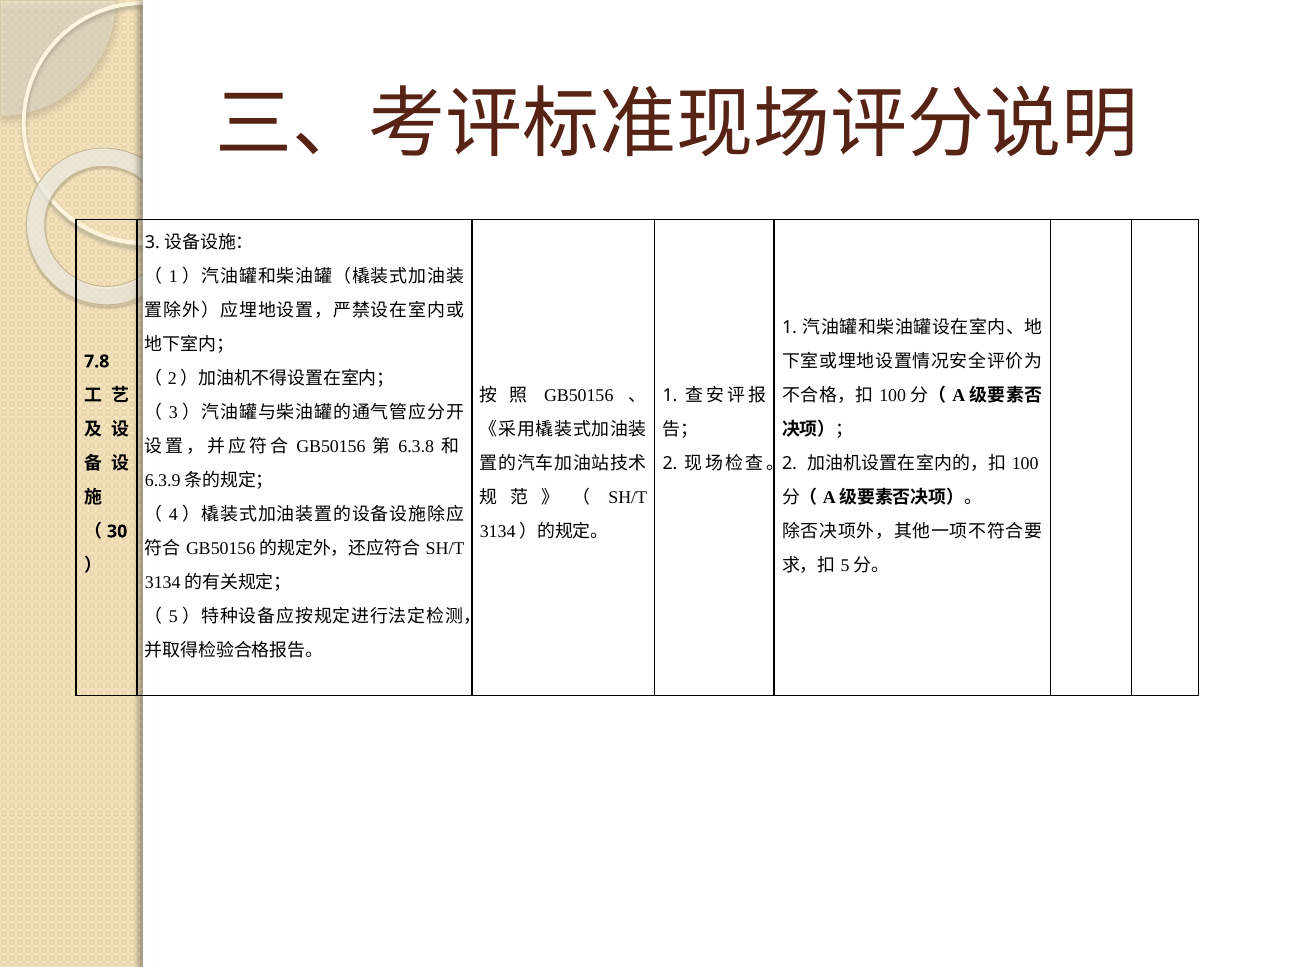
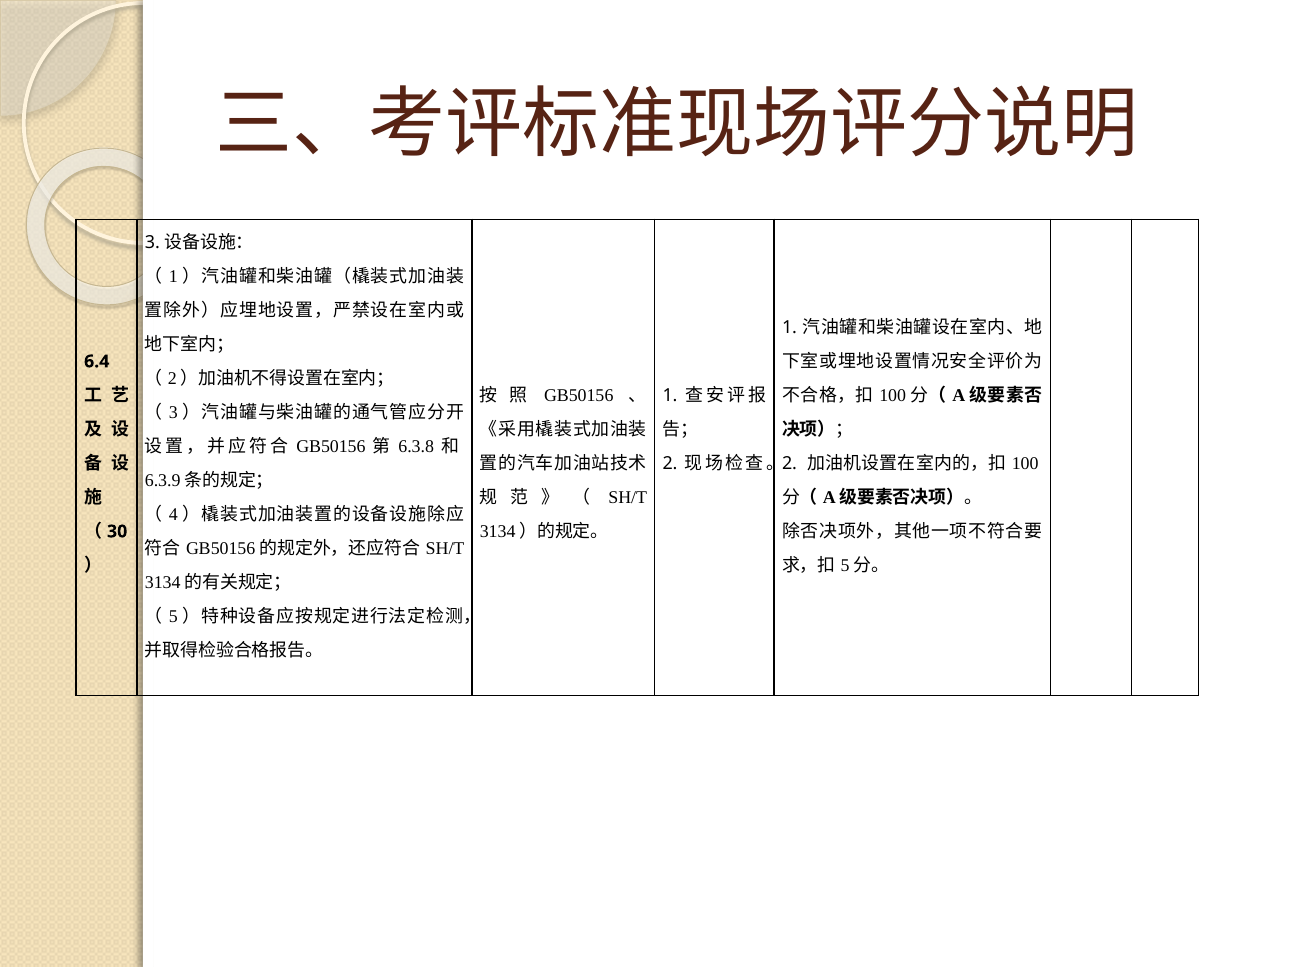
7.8: 7.8 -> 6.4
